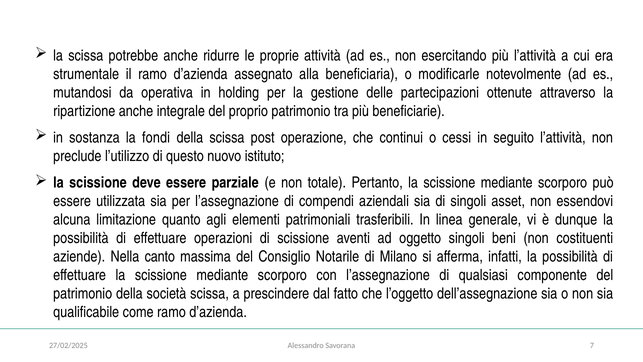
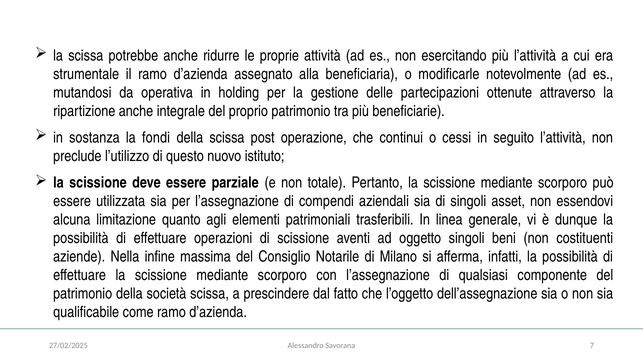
canto: canto -> infine
